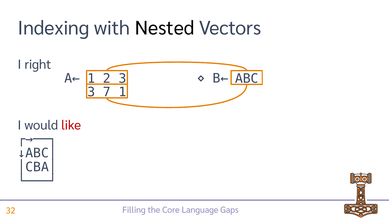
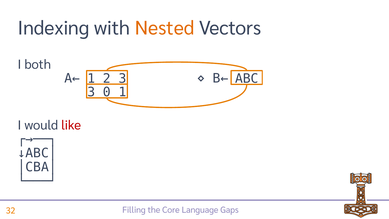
Nested colour: black -> orange
right: right -> both
7: 7 -> 0
